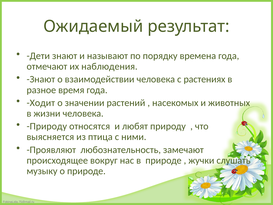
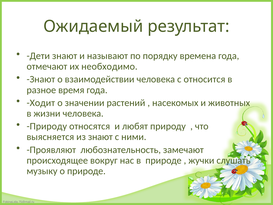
наблюдения: наблюдения -> необходимо
растениях: растениях -> относится
из птица: птица -> знают
